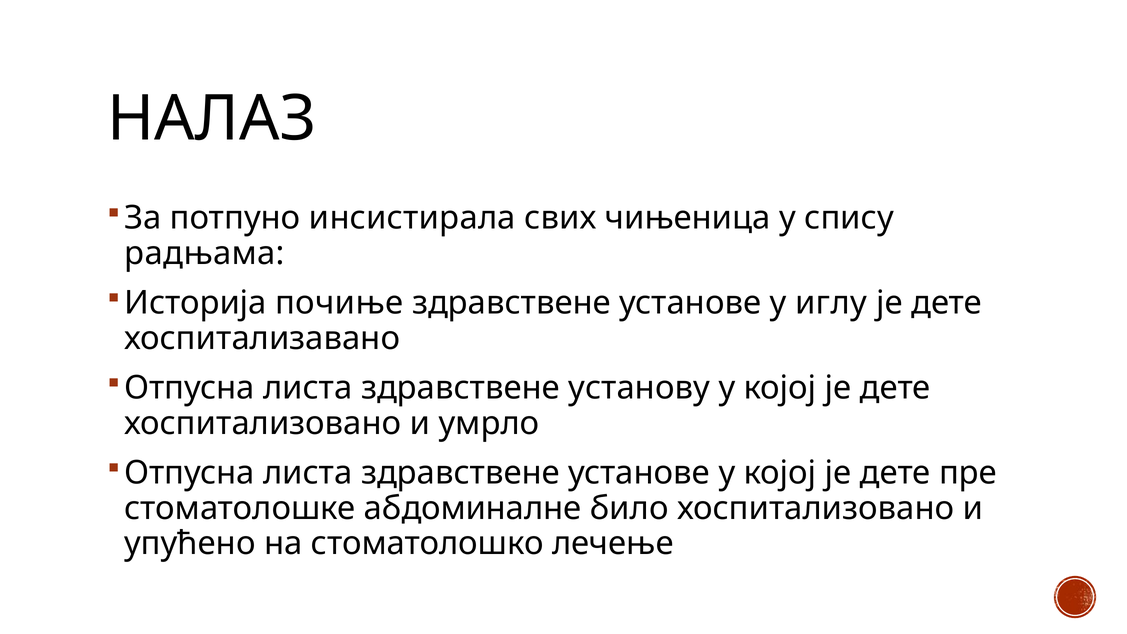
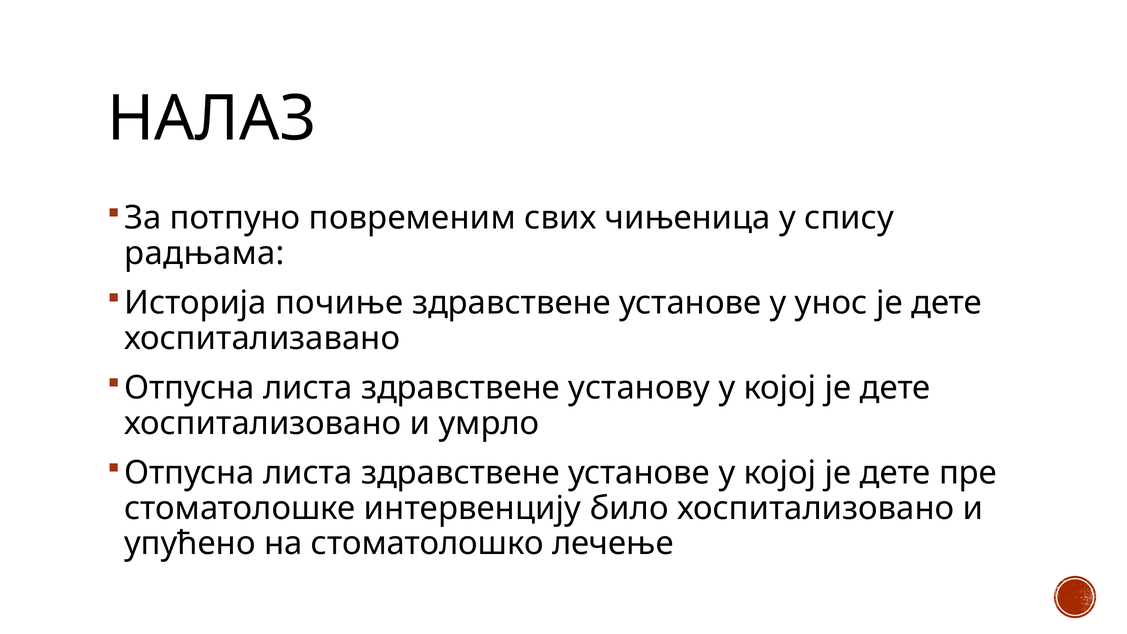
инсистирала: инсистирала -> повременим
иглу: иглу -> унос
абдоминалне: абдоминалне -> интервенцију
